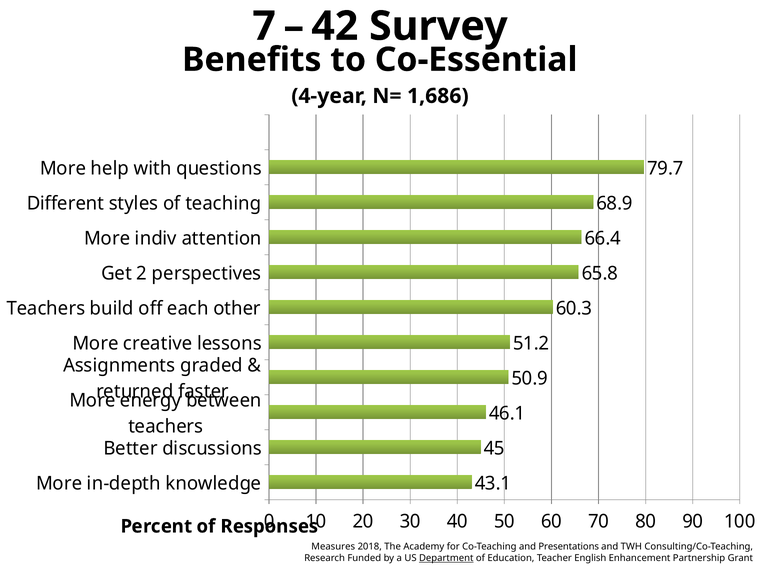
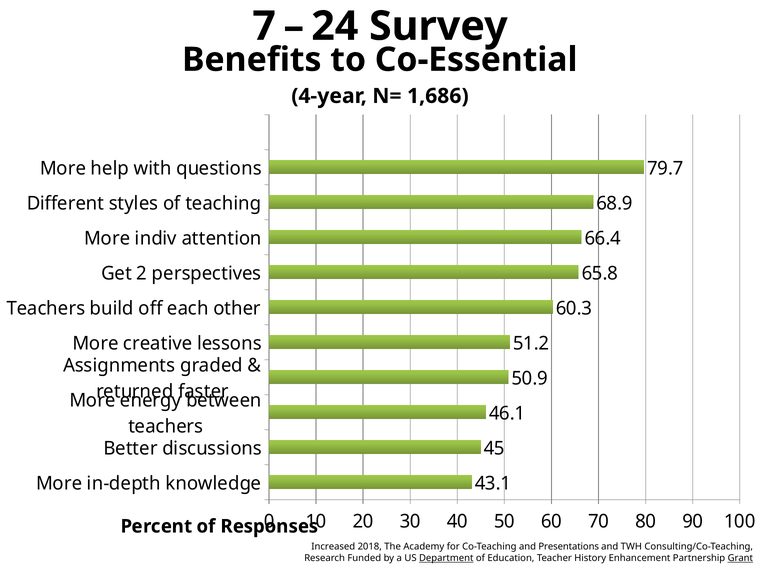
42: 42 -> 24
Measures: Measures -> Increased
English: English -> History
Grant underline: none -> present
